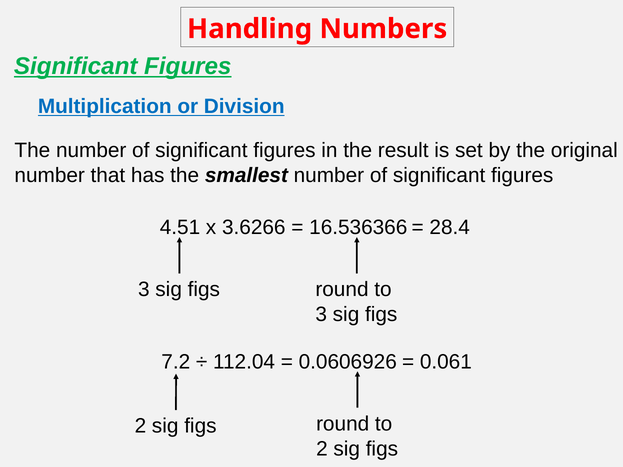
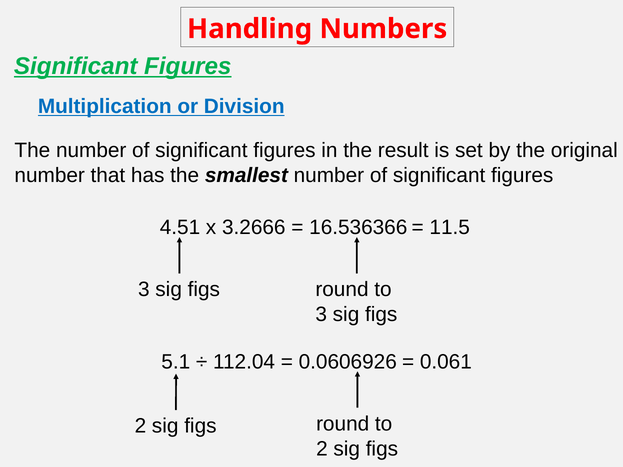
3.6266: 3.6266 -> 3.2666
28.4: 28.4 -> 11.5
7.2: 7.2 -> 5.1
